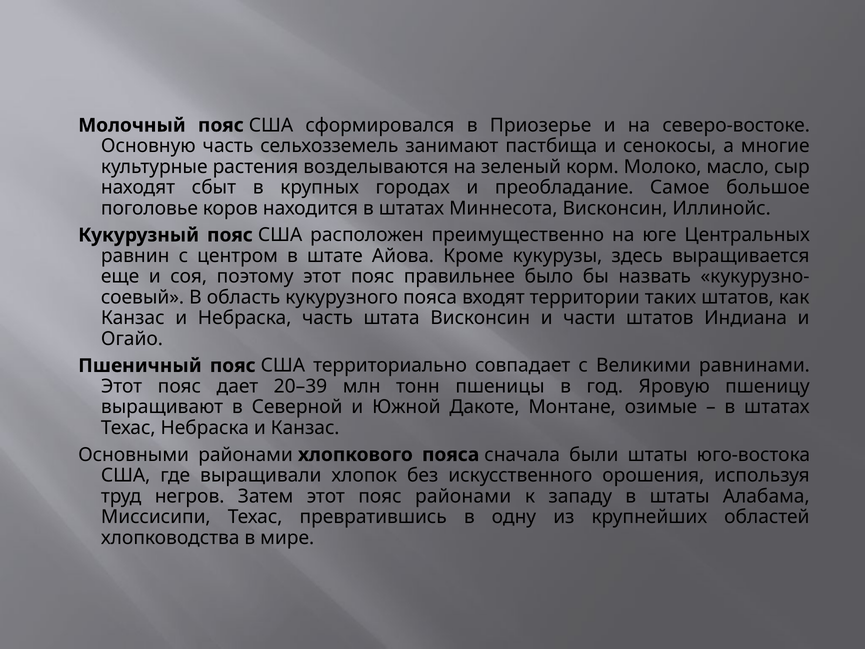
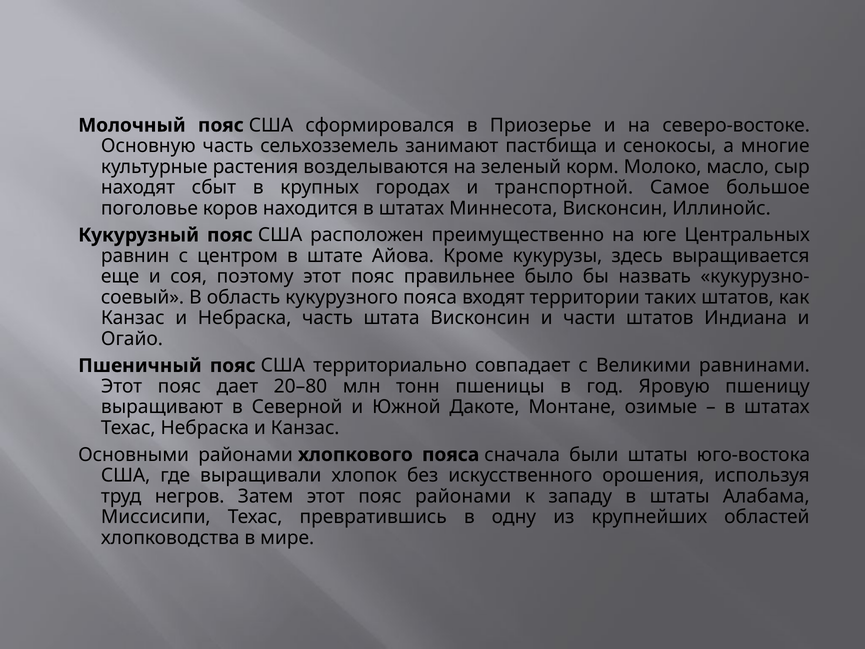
преобладание: преобладание -> транспортной
20–39: 20–39 -> 20–80
